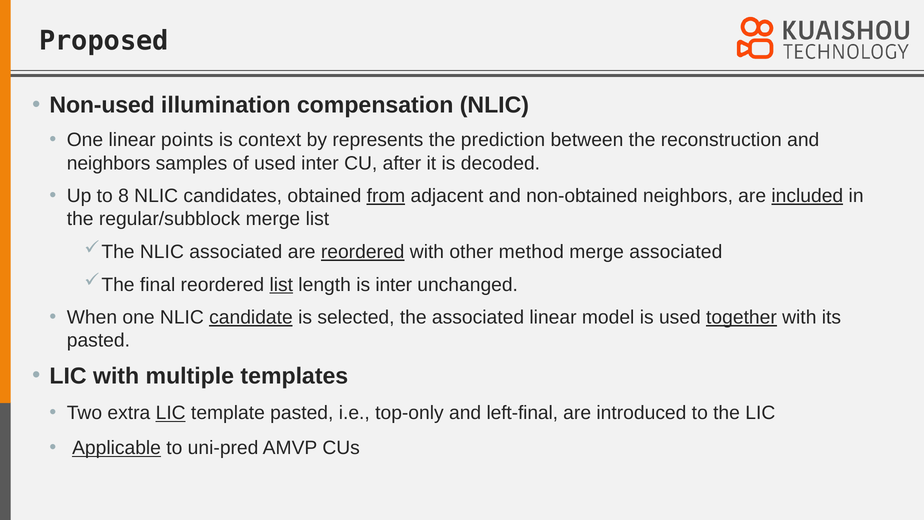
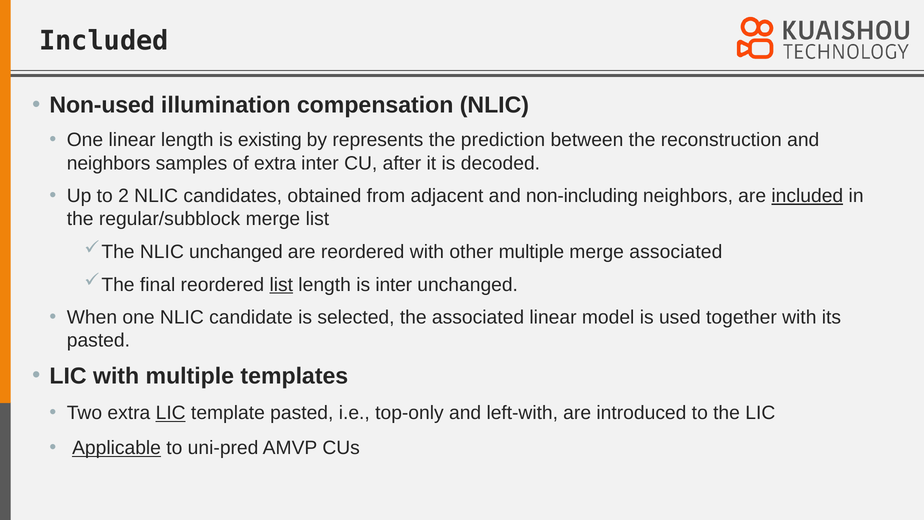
Proposed at (104, 41): Proposed -> Included
linear points: points -> length
context: context -> existing
of used: used -> extra
8: 8 -> 2
from underline: present -> none
non-obtained: non-obtained -> non-including
NLIC associated: associated -> unchanged
reordered at (363, 252) underline: present -> none
other method: method -> multiple
candidate underline: present -> none
together underline: present -> none
left-final: left-final -> left-with
